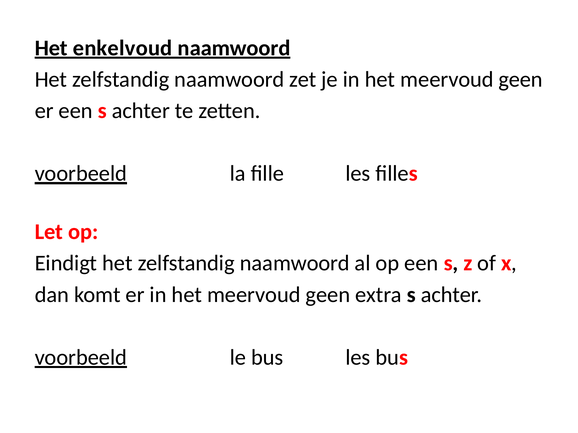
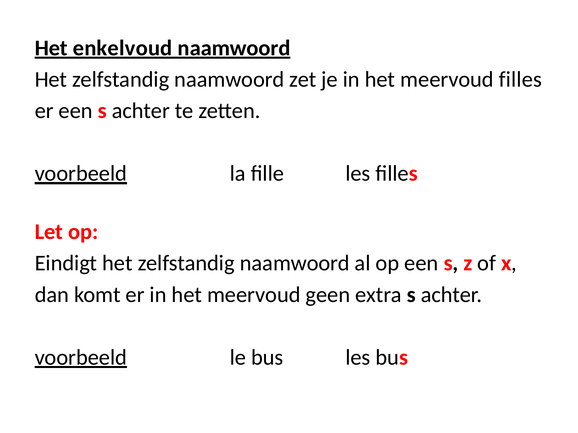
geen at (521, 79): geen -> filles
